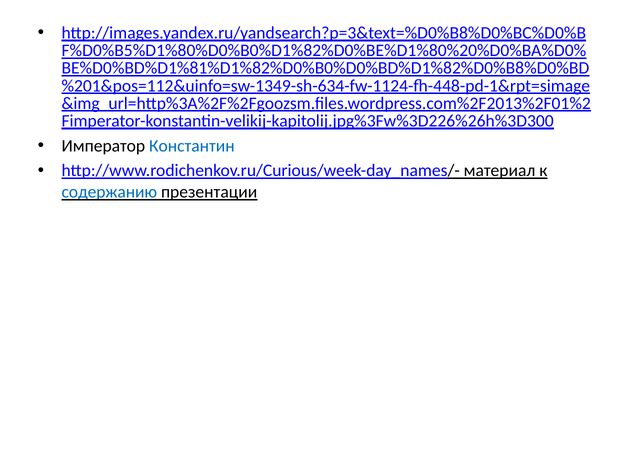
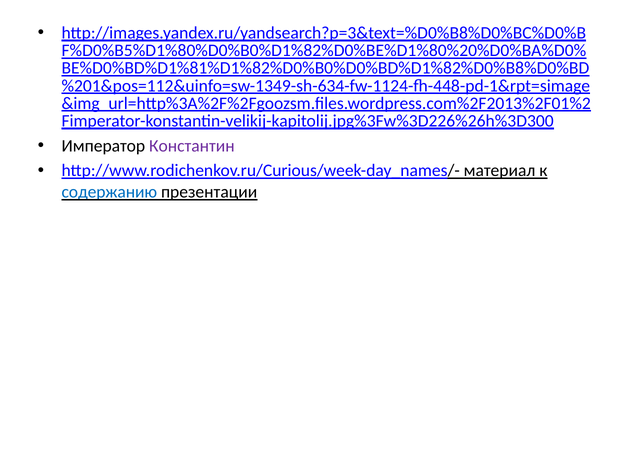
Константин colour: blue -> purple
